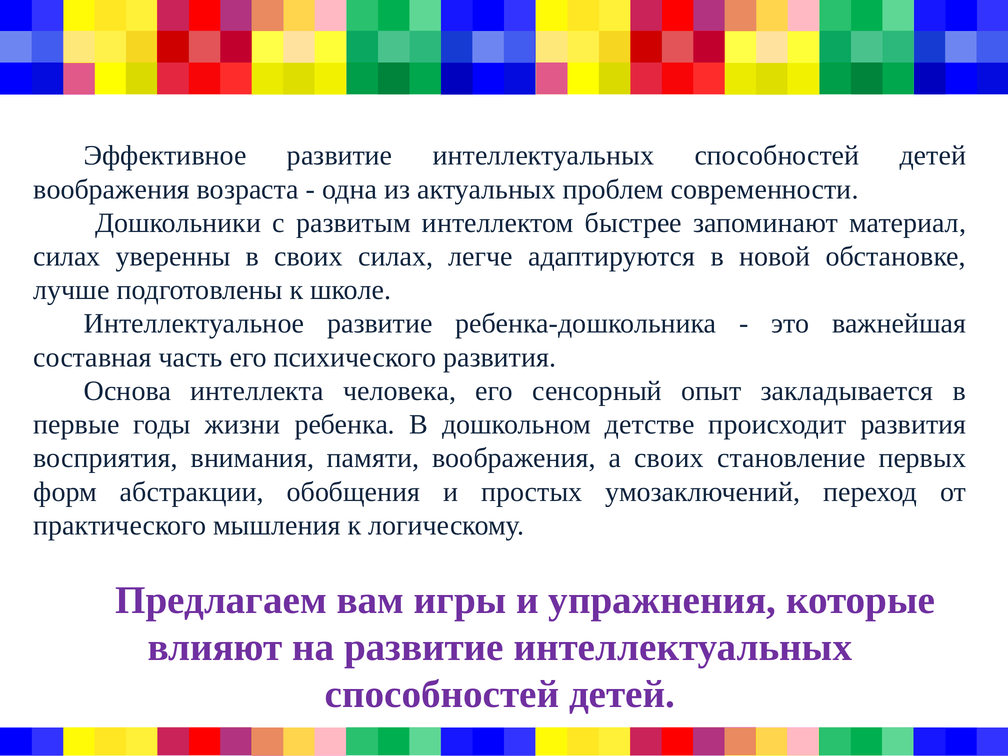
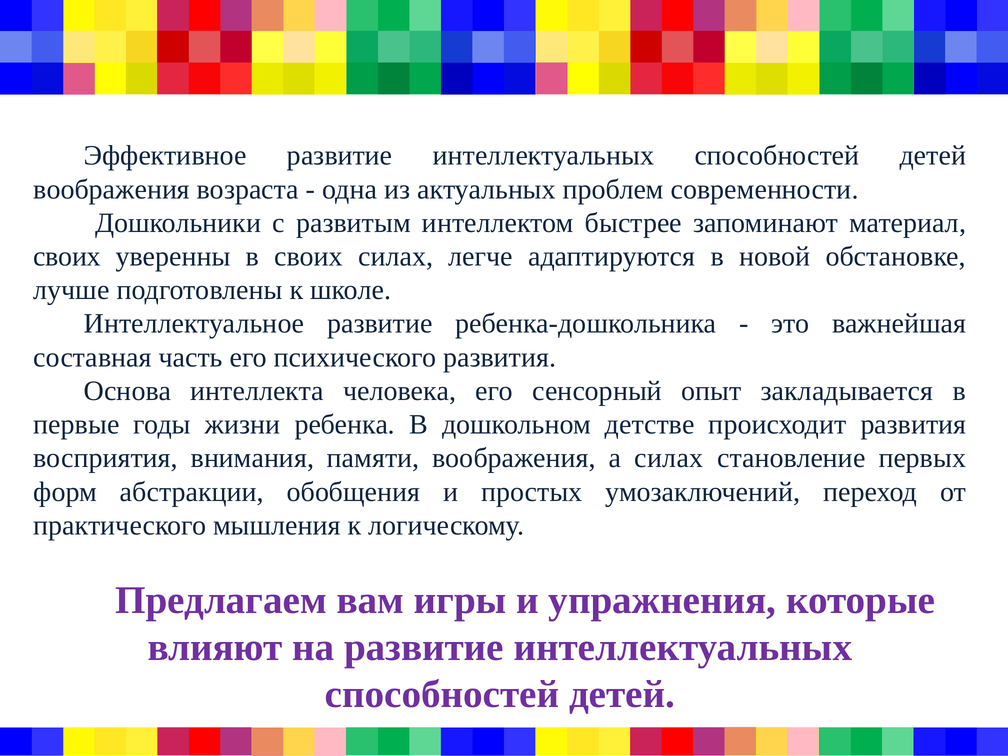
силах at (67, 257): силах -> своих
а своих: своих -> силах
